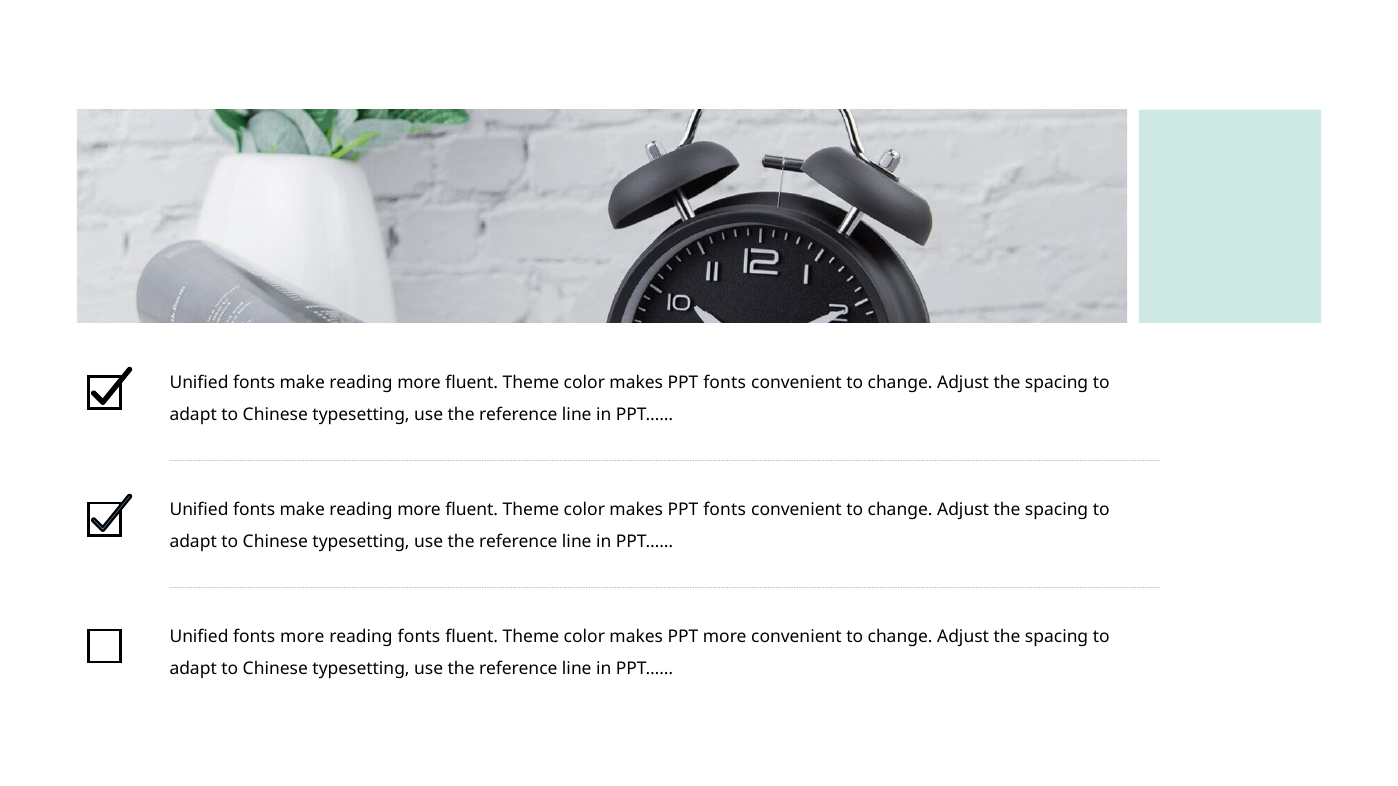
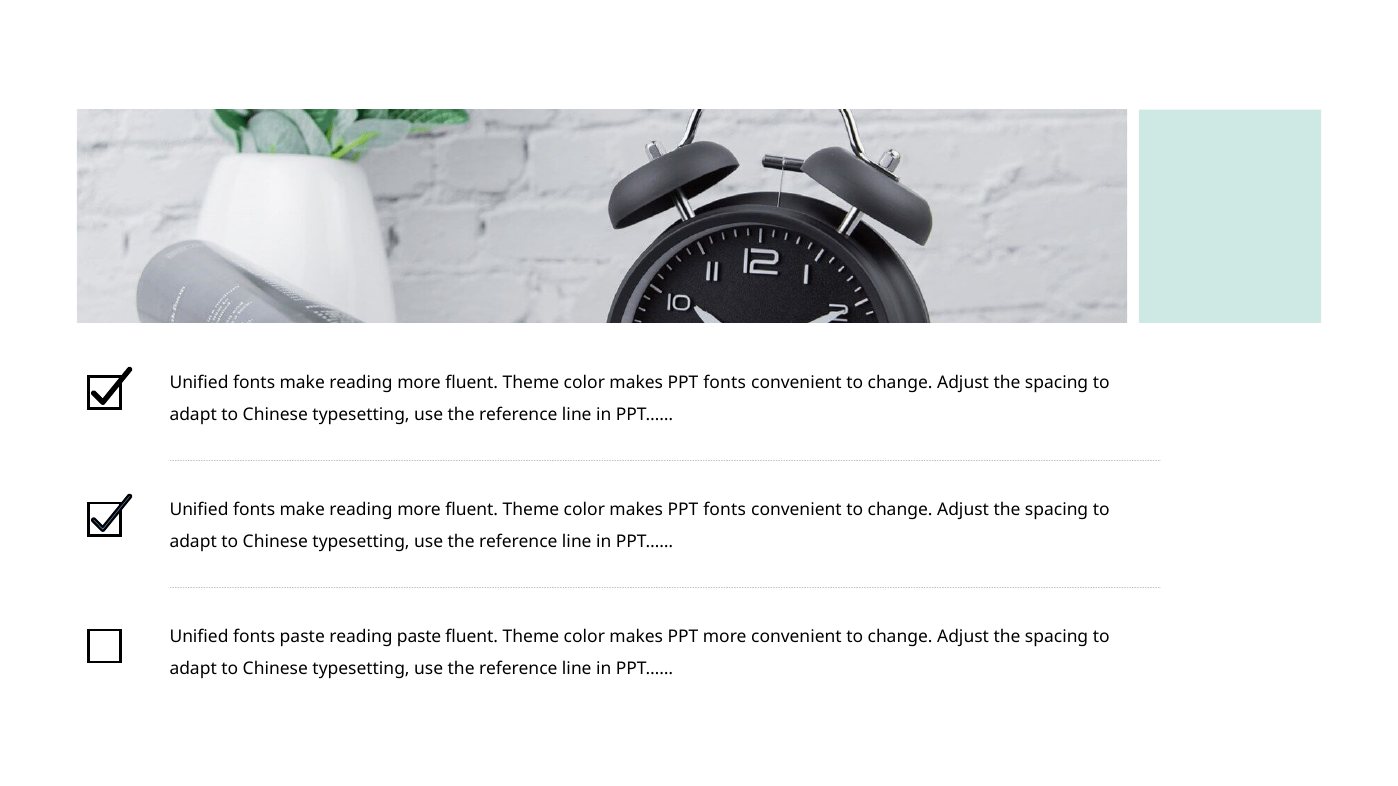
fonts more: more -> paste
reading fonts: fonts -> paste
